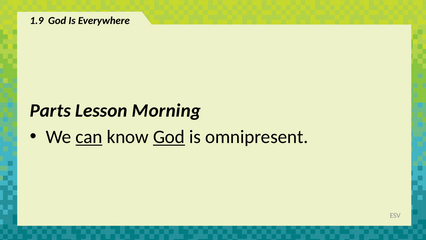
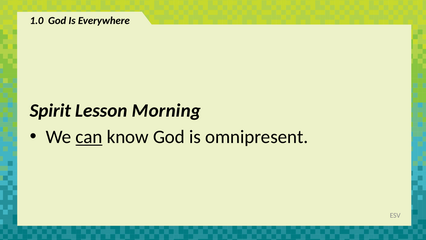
1.9: 1.9 -> 1.0
Parts: Parts -> Spirit
God at (169, 137) underline: present -> none
